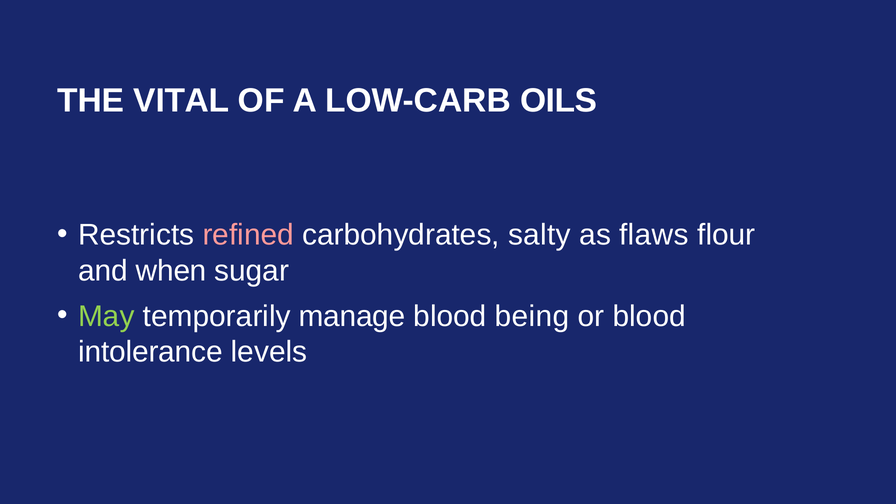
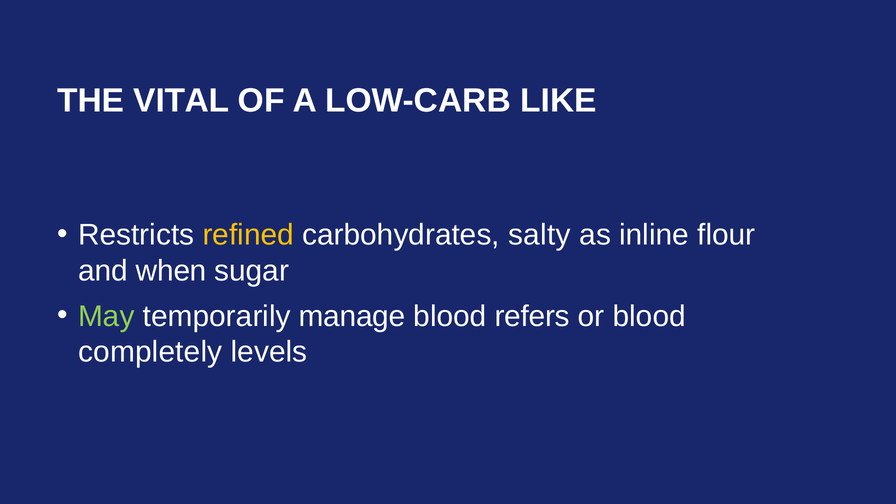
OILS: OILS -> LIKE
refined colour: pink -> yellow
flaws: flaws -> inline
being: being -> refers
intolerance: intolerance -> completely
